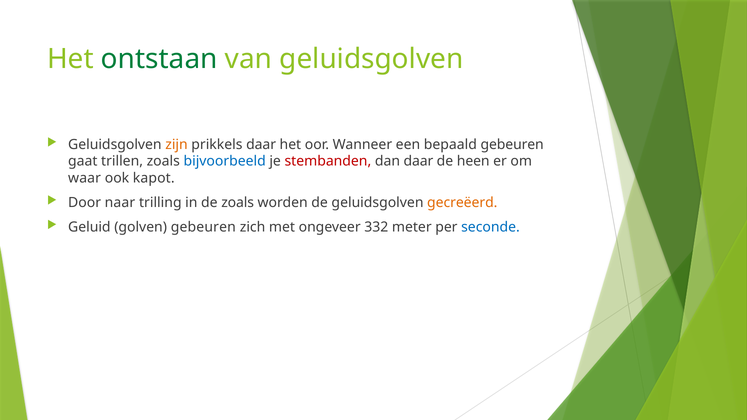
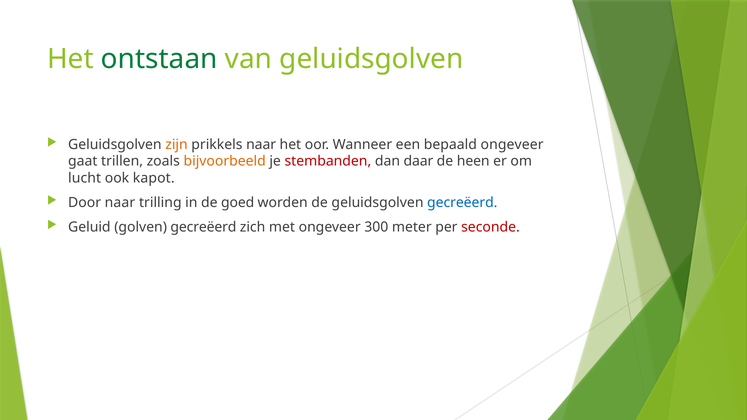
prikkels daar: daar -> naar
bepaald gebeuren: gebeuren -> ongeveer
bijvoorbeeld colour: blue -> orange
waar: waar -> lucht
de zoals: zoals -> goed
gecreëerd at (462, 203) colour: orange -> blue
golven gebeuren: gebeuren -> gecreëerd
332: 332 -> 300
seconde colour: blue -> red
